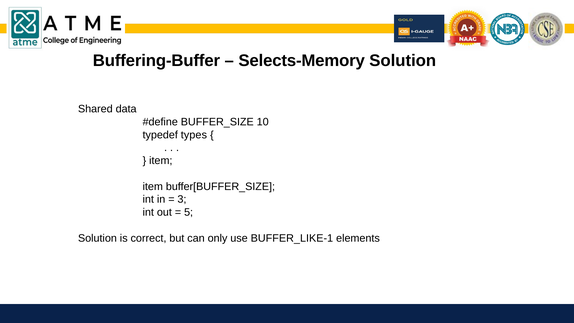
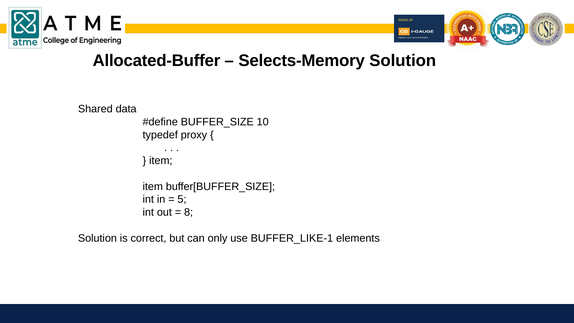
Buffering-Buffer: Buffering-Buffer -> Allocated-Buffer
types: types -> proxy
3: 3 -> 5
5: 5 -> 8
